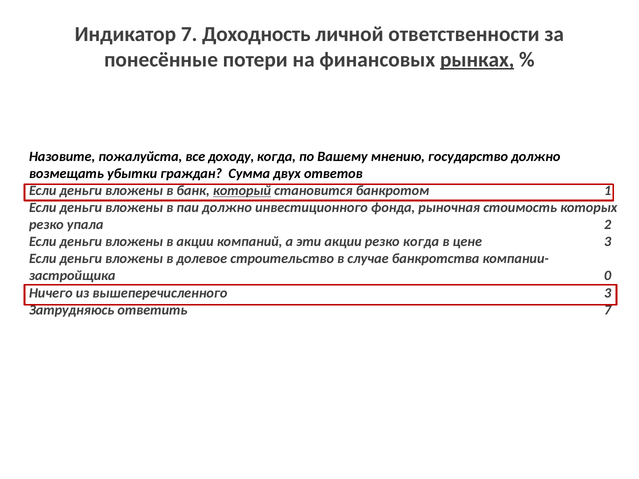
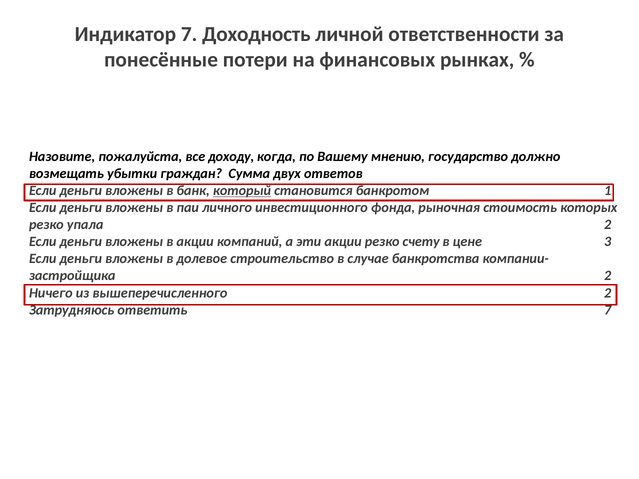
рынках underline: present -> none
паи должно: должно -> личного
резко когда: когда -> счету
0 at (608, 276): 0 -> 2
вышеперечисленного 3: 3 -> 2
